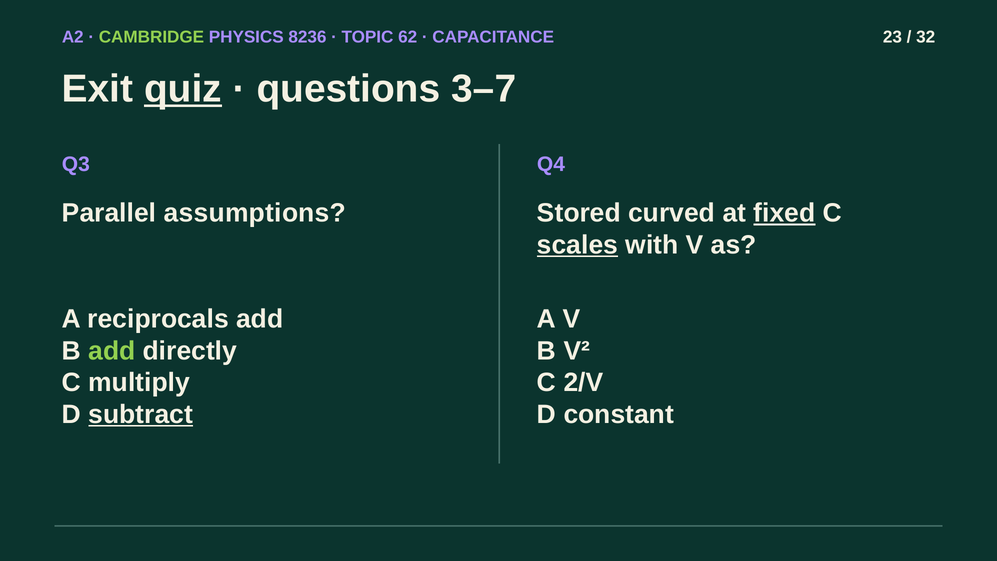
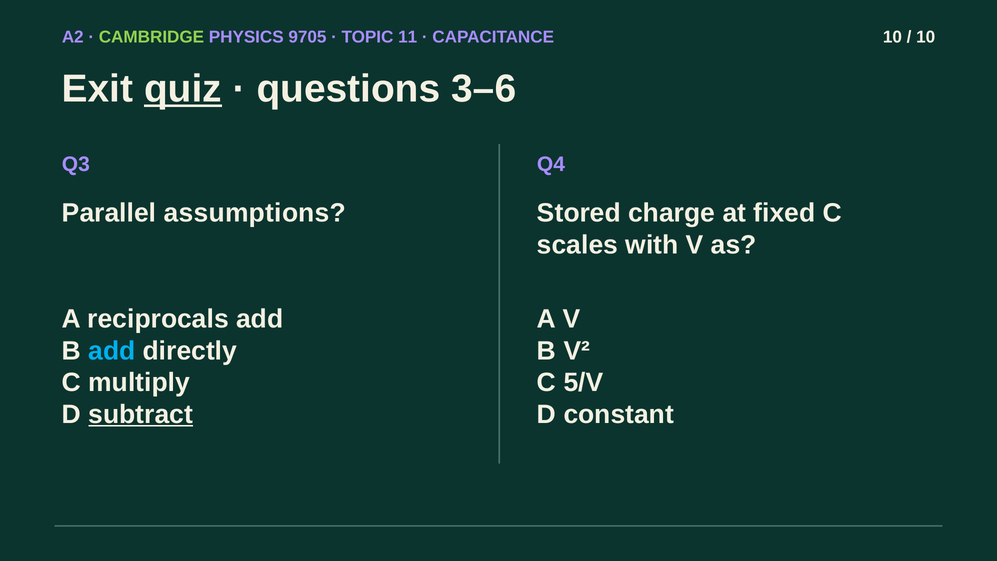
8236: 8236 -> 9705
62: 62 -> 11
CAPACITANCE 23: 23 -> 10
32 at (926, 37): 32 -> 10
3–7: 3–7 -> 3–6
curved: curved -> charge
fixed underline: present -> none
scales underline: present -> none
add at (112, 351) colour: light green -> light blue
2/V: 2/V -> 5/V
